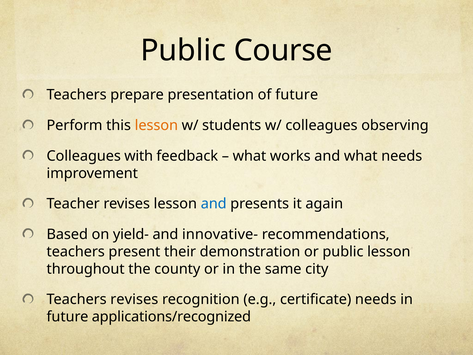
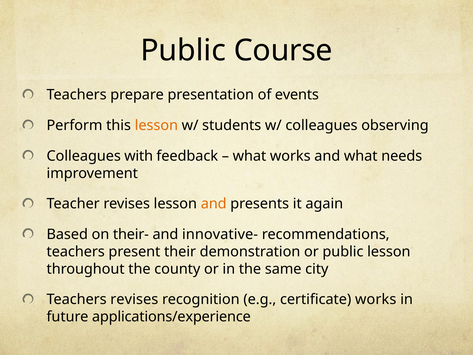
of future: future -> events
and at (214, 204) colour: blue -> orange
yield-: yield- -> their-
certificate needs: needs -> works
applications/recognized: applications/recognized -> applications/experience
